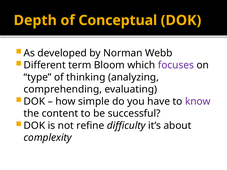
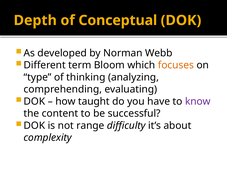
focuses colour: purple -> orange
simple: simple -> taught
refine: refine -> range
